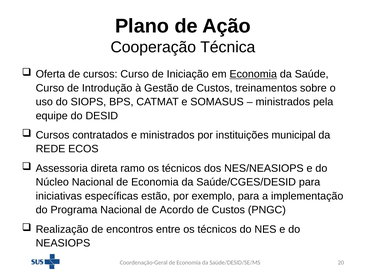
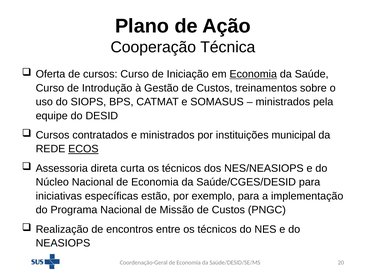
ECOS underline: none -> present
ramo: ramo -> curta
Acordo: Acordo -> Missão
